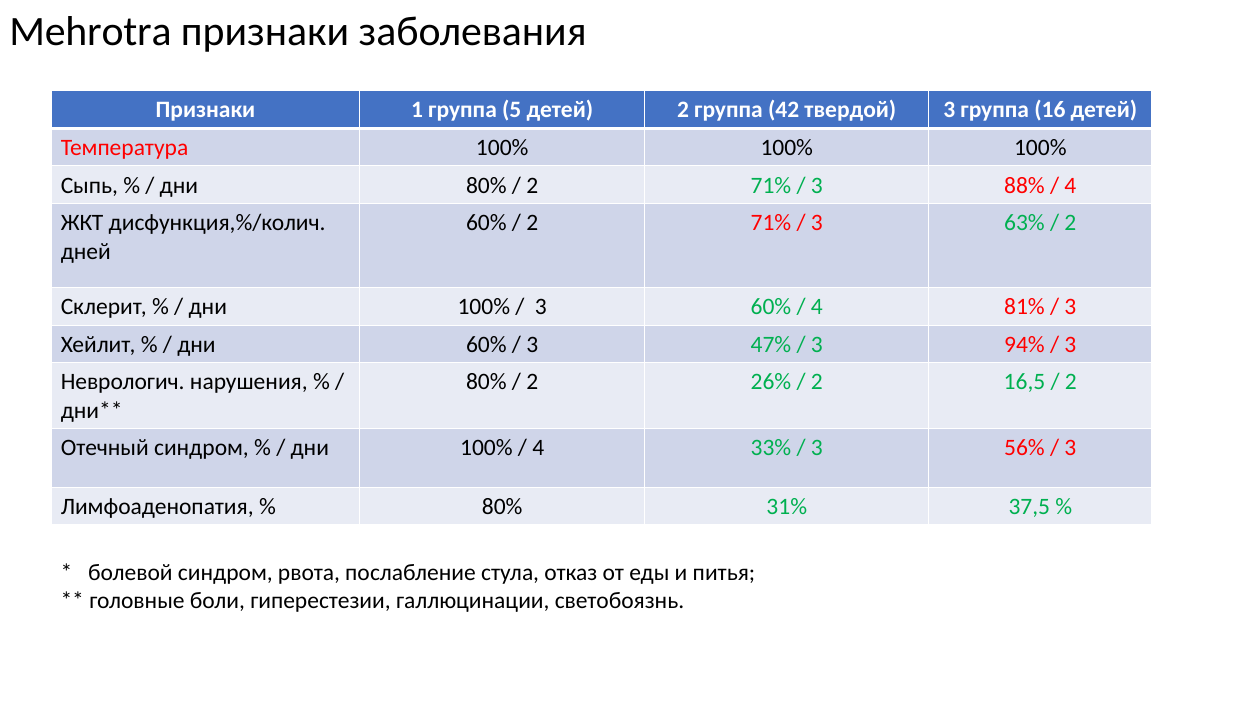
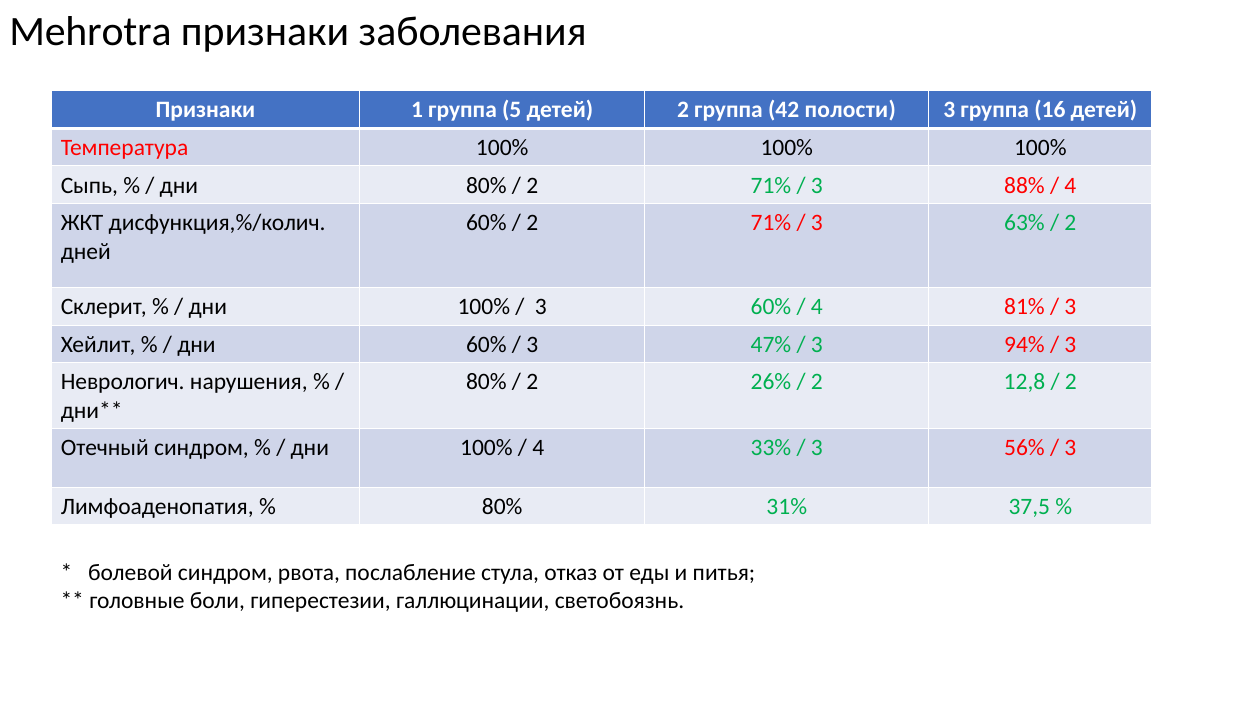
твердой: твердой -> полости
16,5: 16,5 -> 12,8
